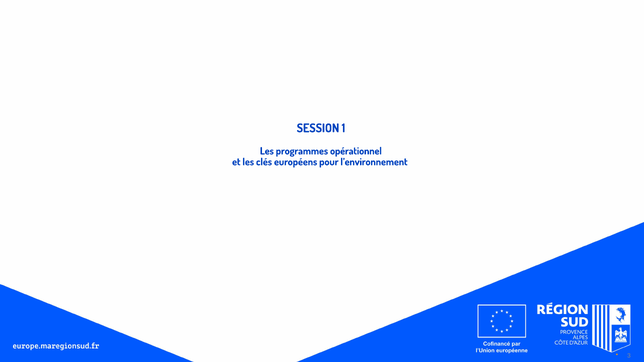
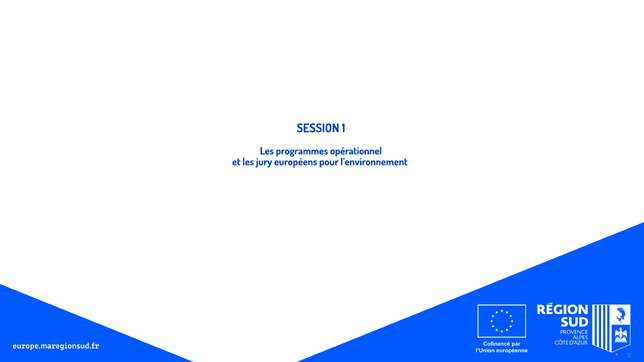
clés: clés -> jury
